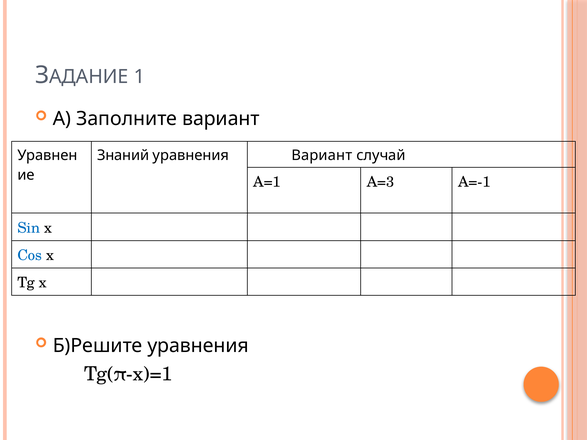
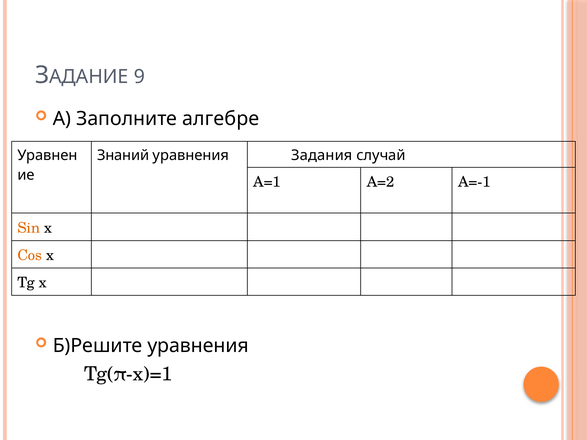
1: 1 -> 9
Заполните вариант: вариант -> алгебре
уравнения Вариант: Вариант -> Задания
A=3: A=3 -> A=2
Sin colour: blue -> orange
Cos colour: blue -> orange
